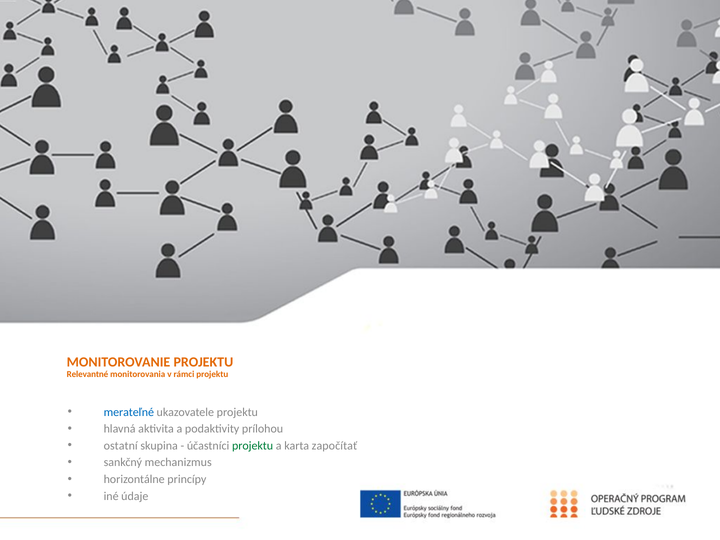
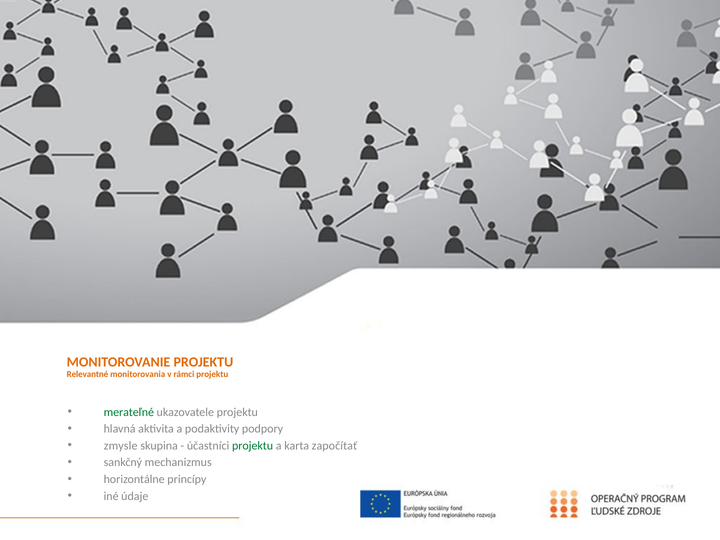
merateľné colour: blue -> green
prílohou: prílohou -> podpory
ostatní: ostatní -> zmysle
